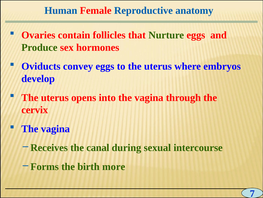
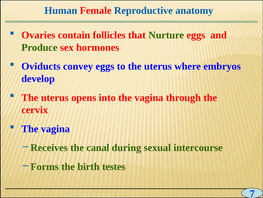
more: more -> testes
